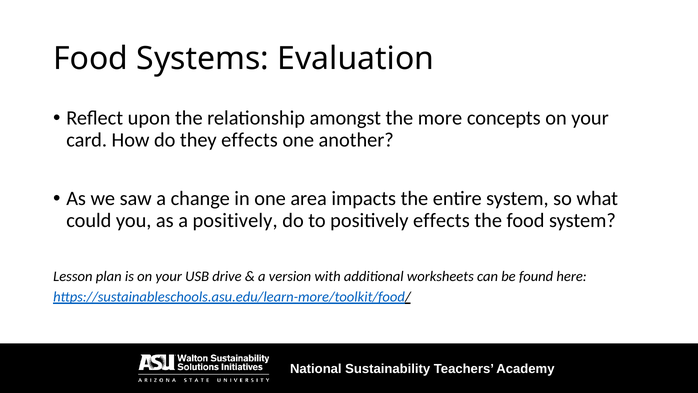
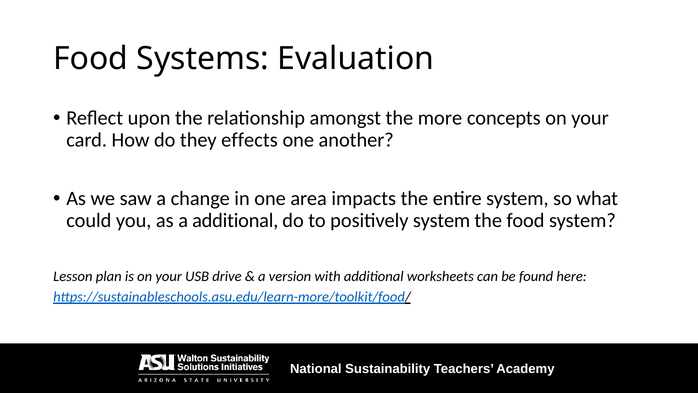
a positively: positively -> additional
positively effects: effects -> system
